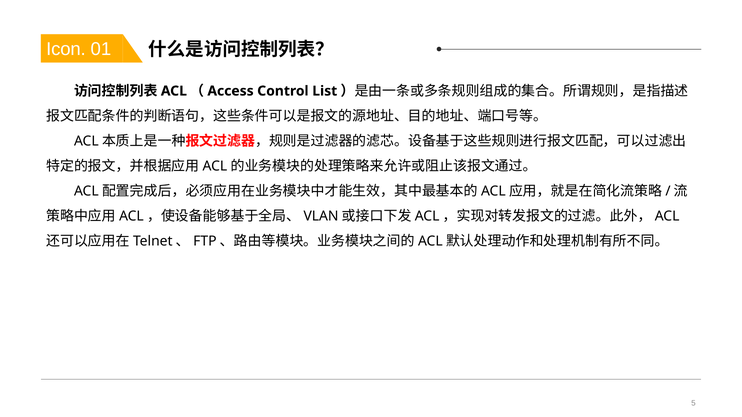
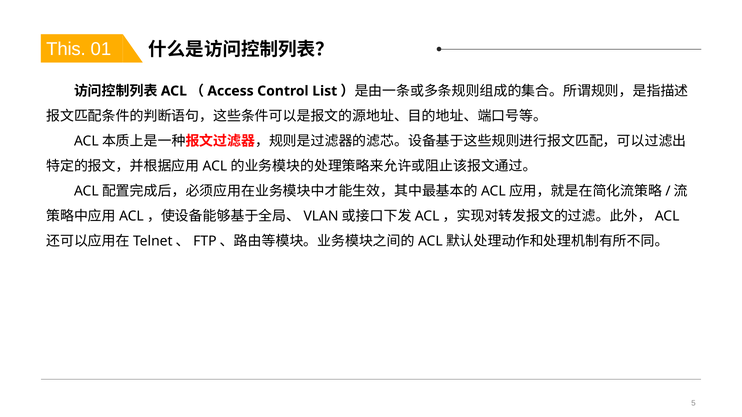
Icon: Icon -> This
